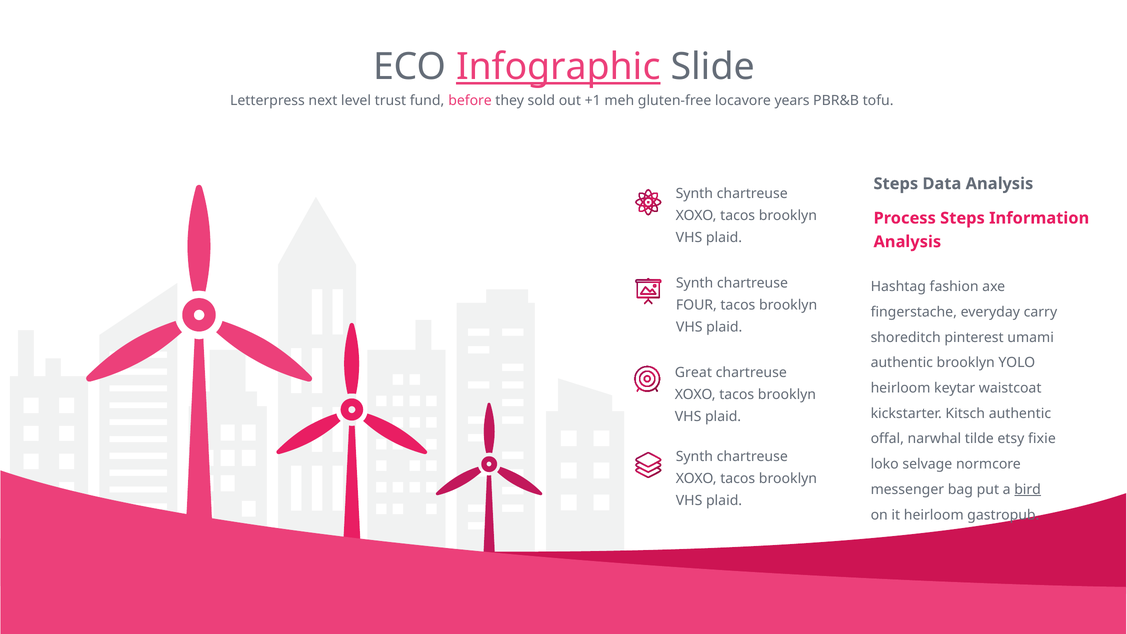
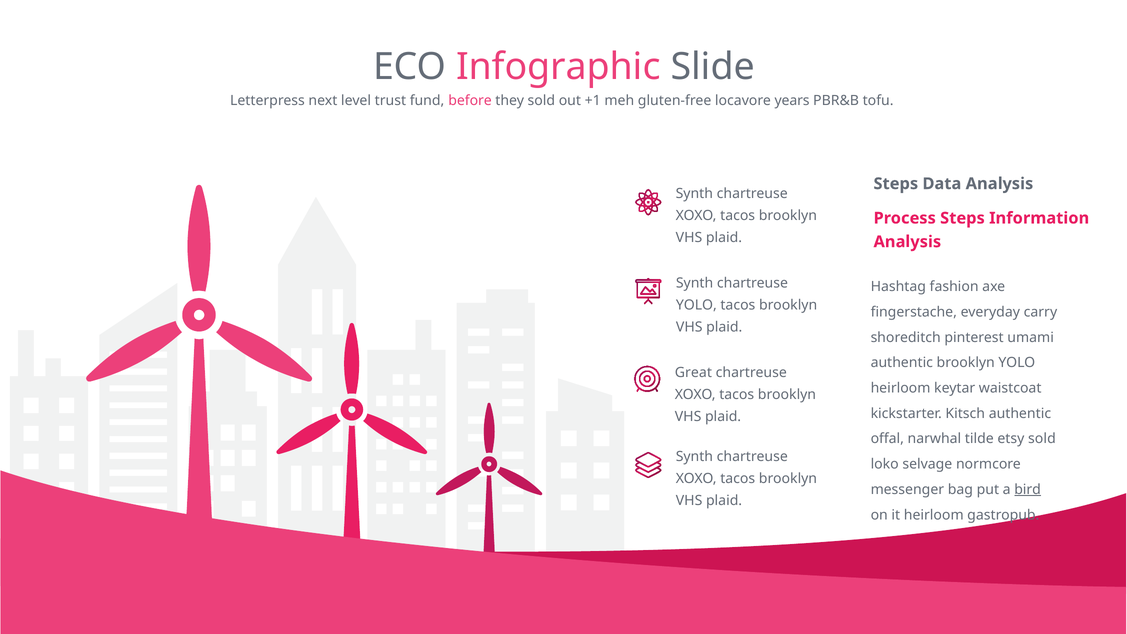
Infographic underline: present -> none
FOUR at (696, 305): FOUR -> YOLO
etsy fixie: fixie -> sold
